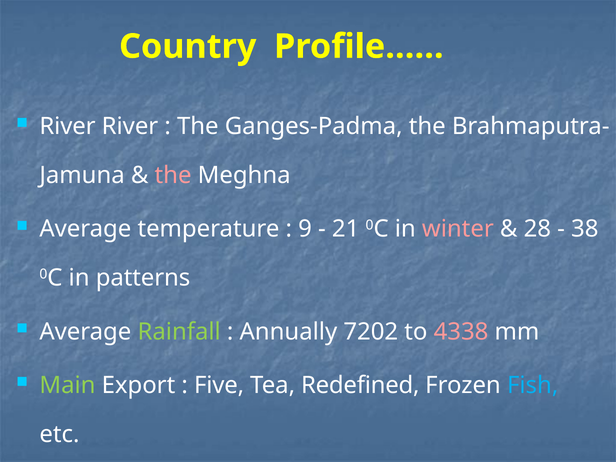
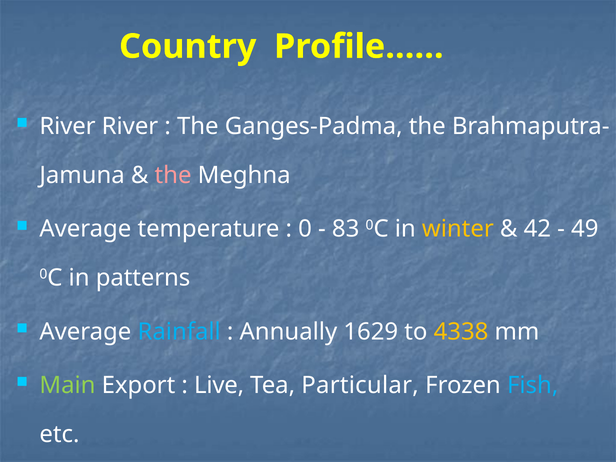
9: 9 -> 0
21: 21 -> 83
winter colour: pink -> yellow
28: 28 -> 42
38: 38 -> 49
Rainfall colour: light green -> light blue
7202: 7202 -> 1629
4338 colour: pink -> yellow
Five: Five -> Live
Redefined: Redefined -> Particular
